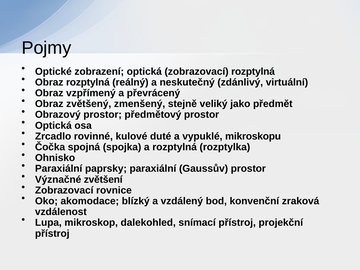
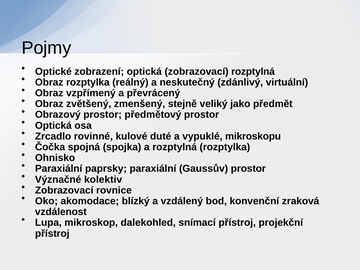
Obraz rozptylná: rozptylná -> rozptylka
zvětšení: zvětšení -> kolektiv
